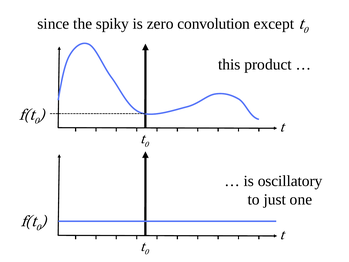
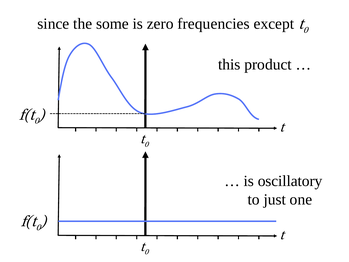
spiky: spiky -> some
convolution: convolution -> frequencies
